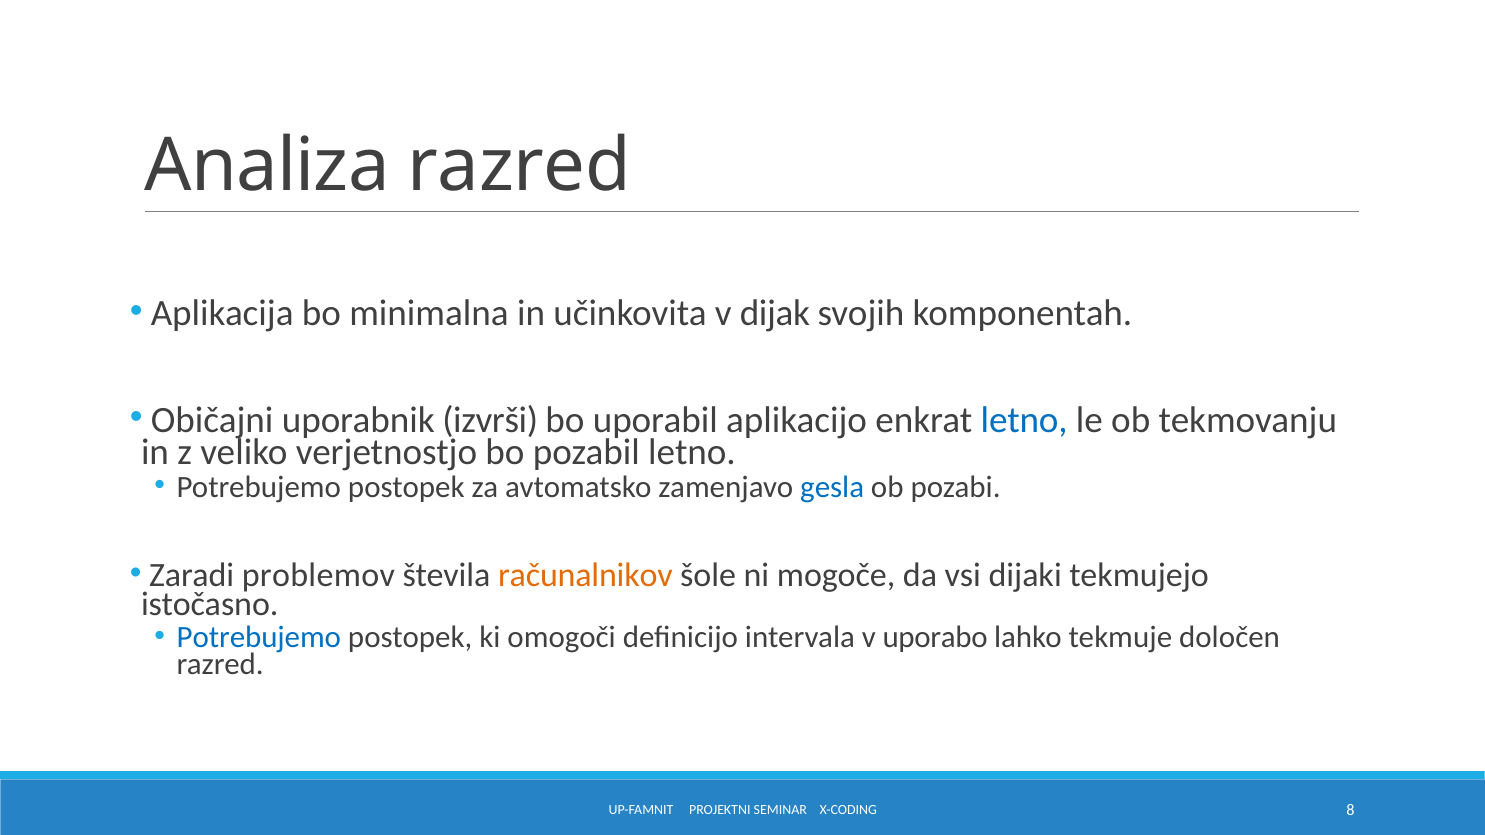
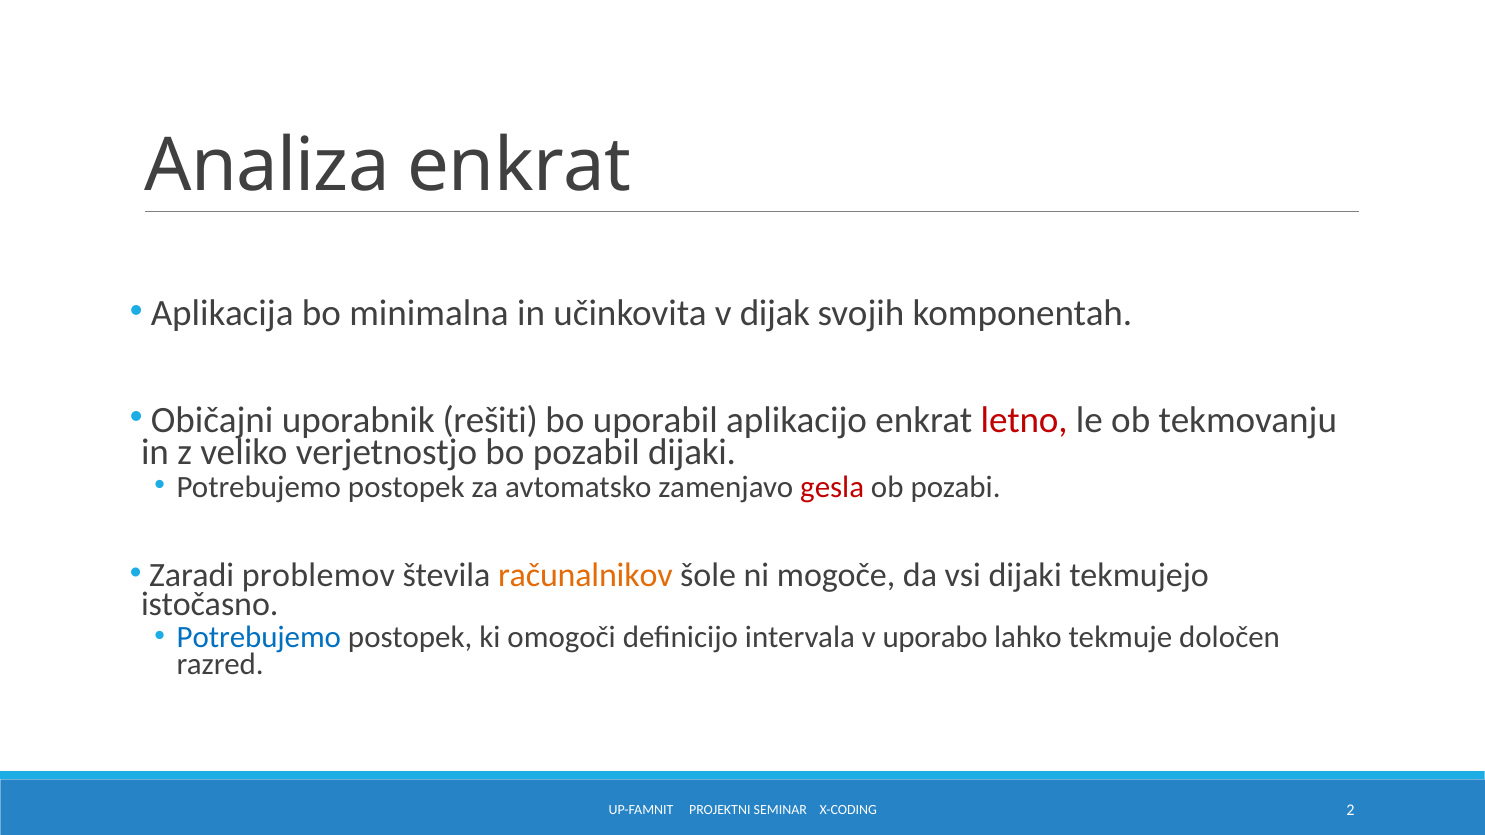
Analiza razred: razred -> enkrat
izvrši: izvrši -> rešiti
letno at (1024, 420) colour: blue -> red
pozabil letno: letno -> dijaki
gesla colour: blue -> red
8: 8 -> 2
